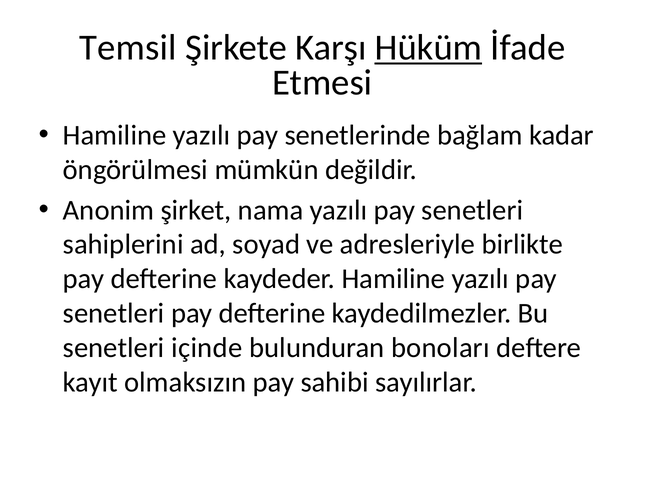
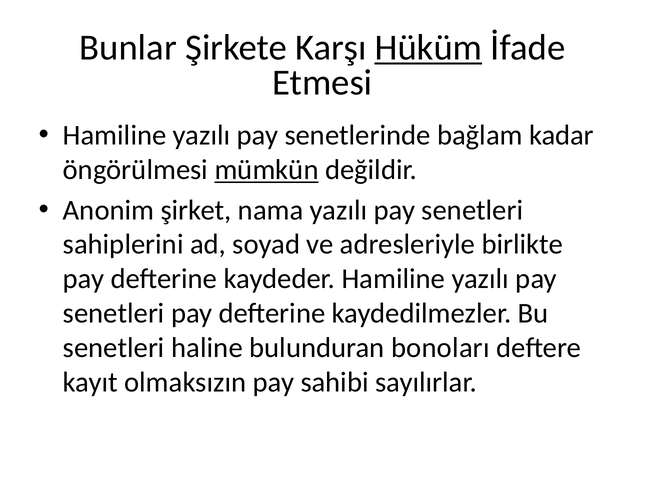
Temsil: Temsil -> Bunlar
mümkün underline: none -> present
içinde: içinde -> haline
